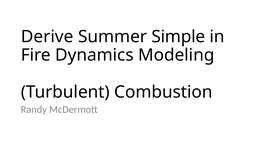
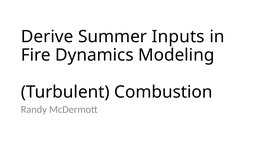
Simple: Simple -> Inputs
